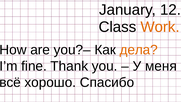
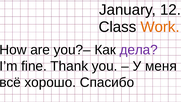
дела colour: orange -> purple
